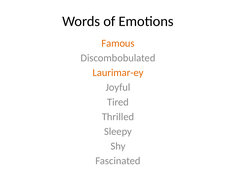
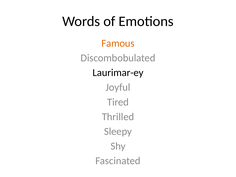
Laurimar-ey colour: orange -> black
